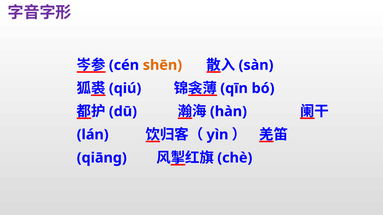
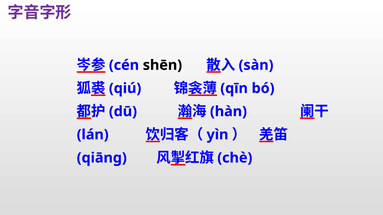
shēn colour: orange -> black
